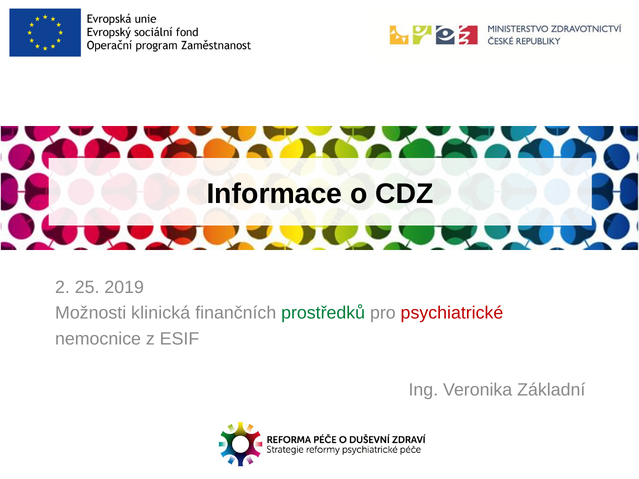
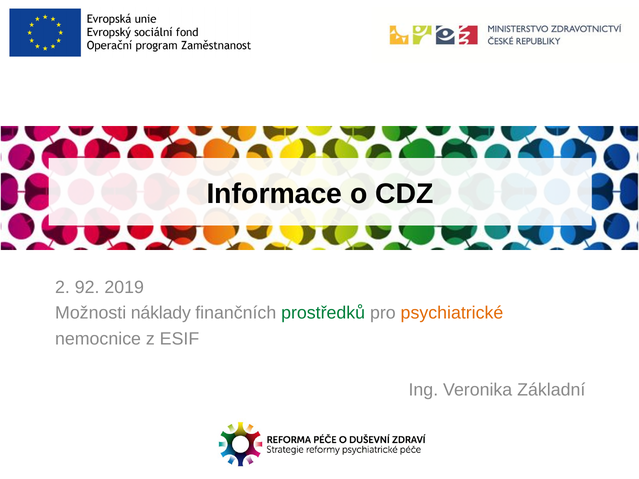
25: 25 -> 92
klinická: klinická -> náklady
psychiatrické colour: red -> orange
